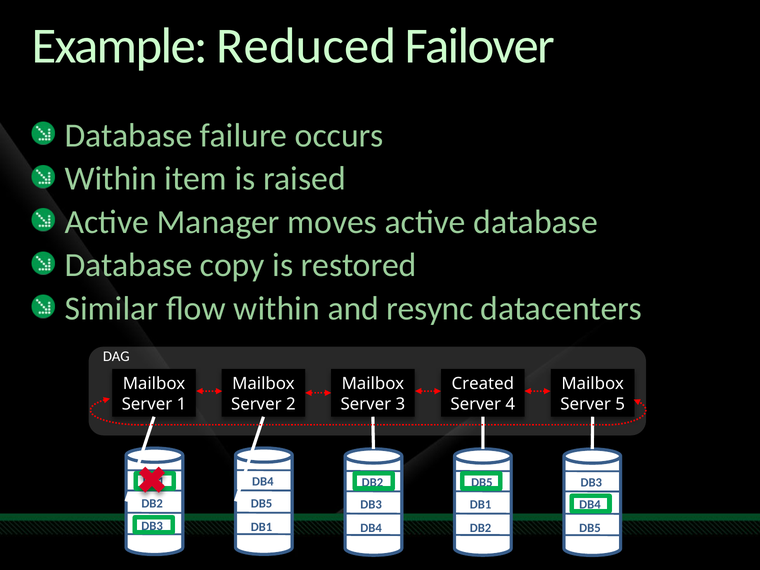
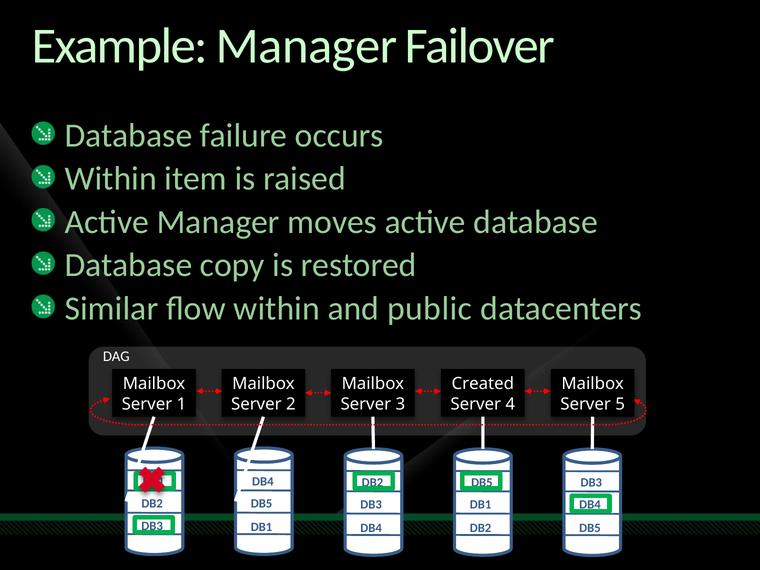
Example Reduced: Reduced -> Manager
resync: resync -> public
